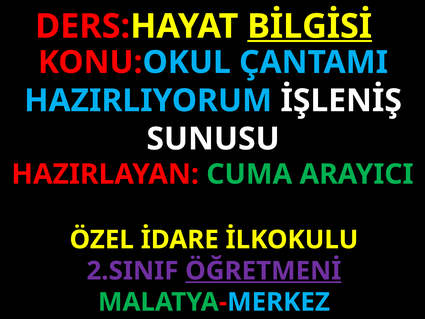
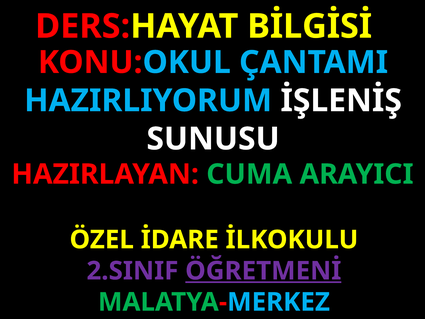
BİLGİSİ underline: present -> none
